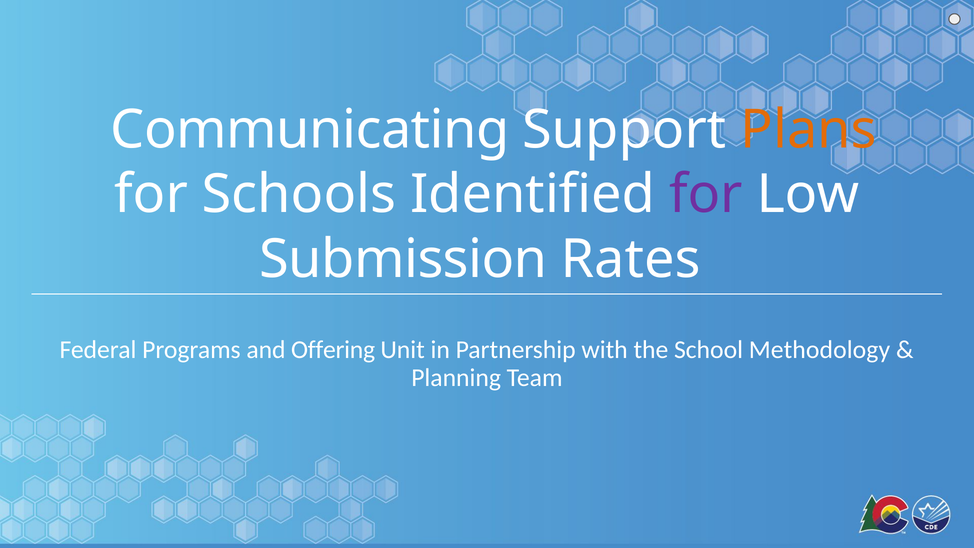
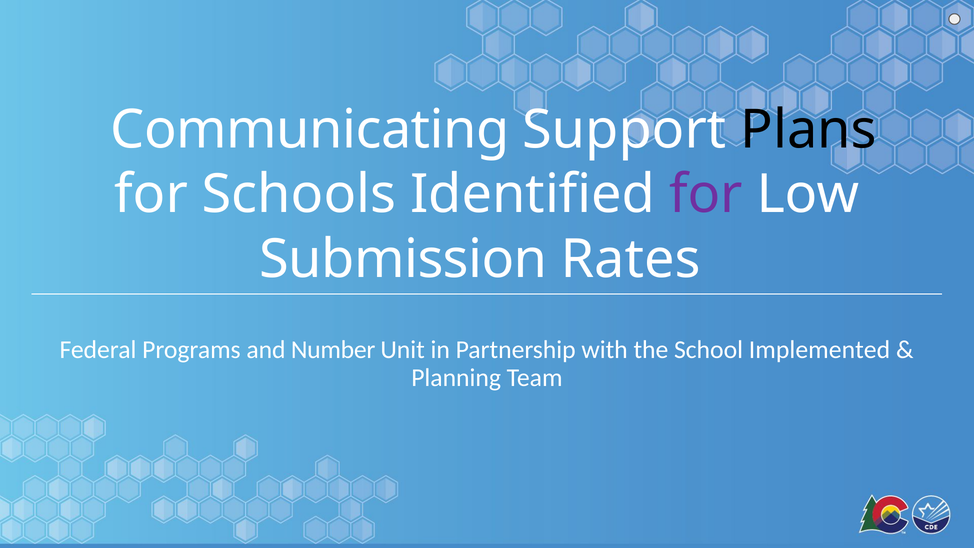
Plans colour: orange -> black
Offering: Offering -> Number
Methodology: Methodology -> Implemented
